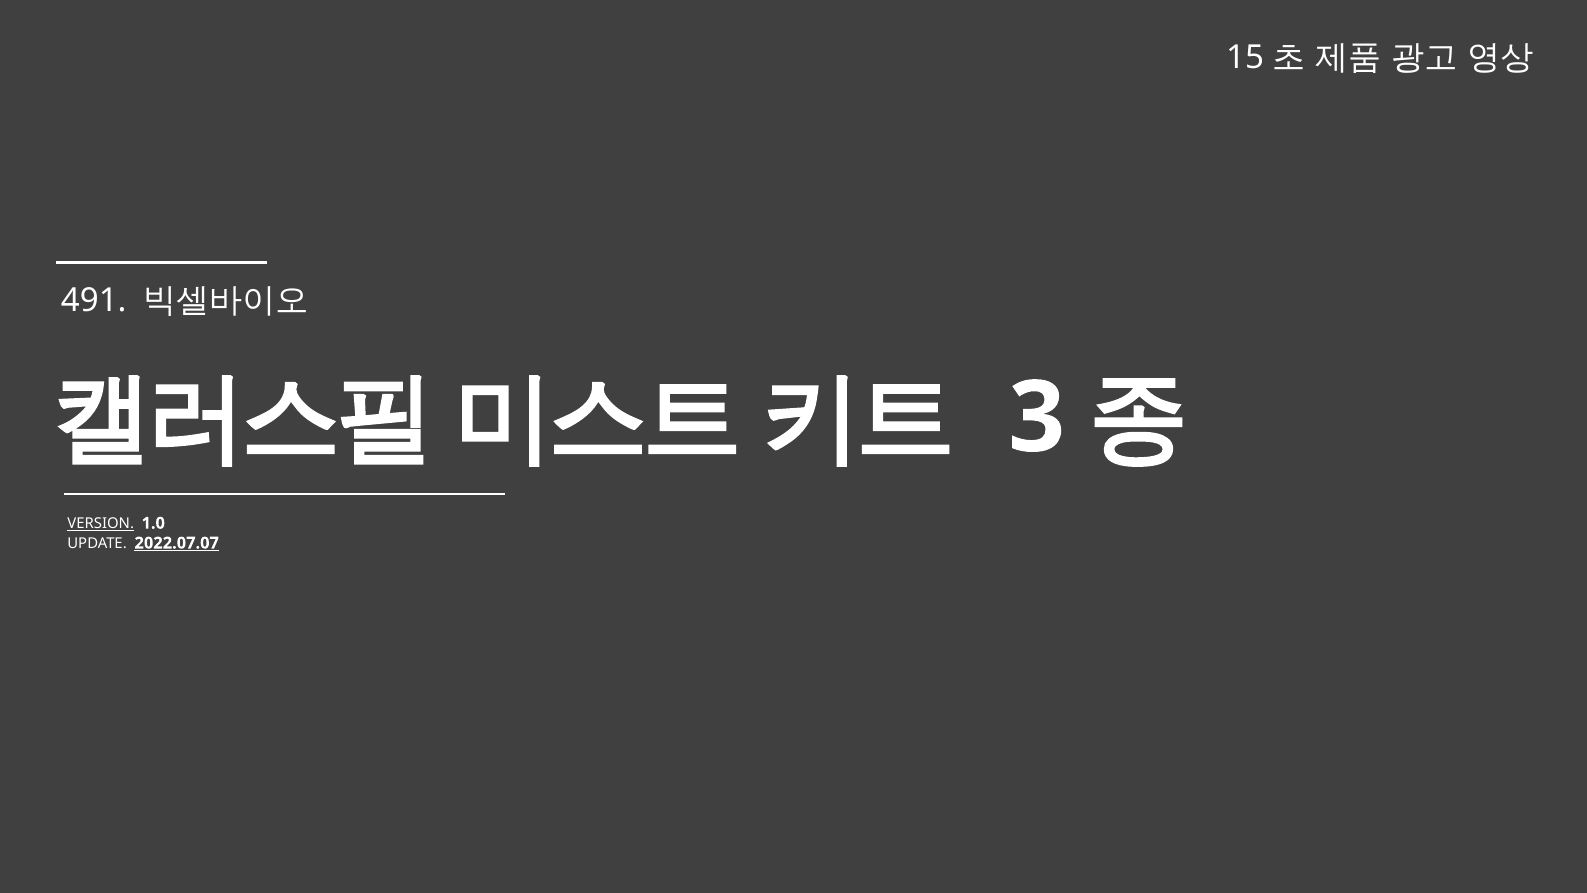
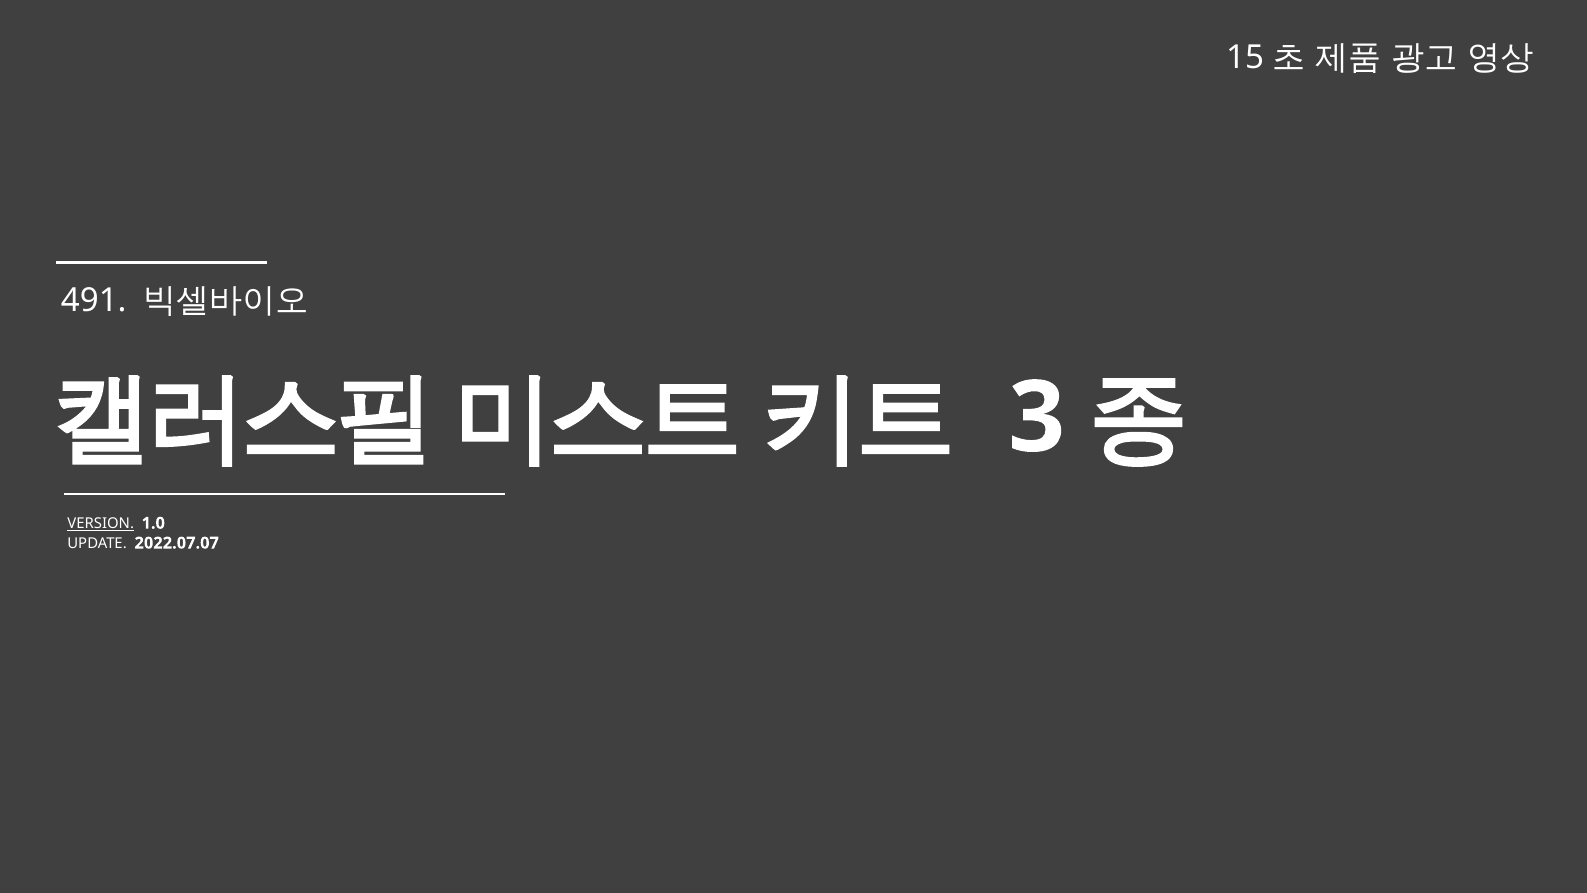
2022.07.07 underline: present -> none
